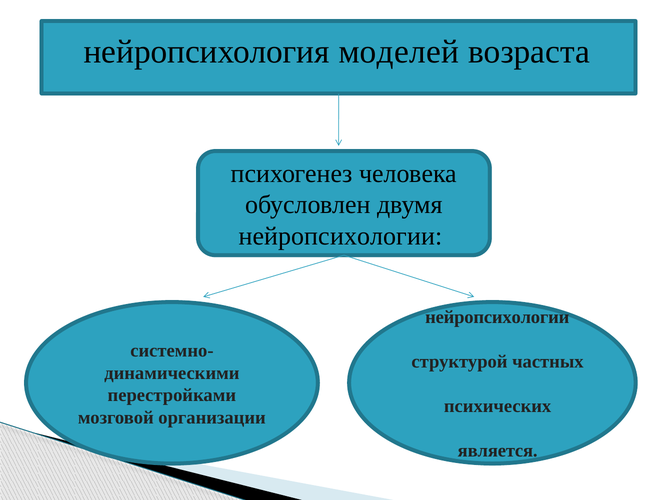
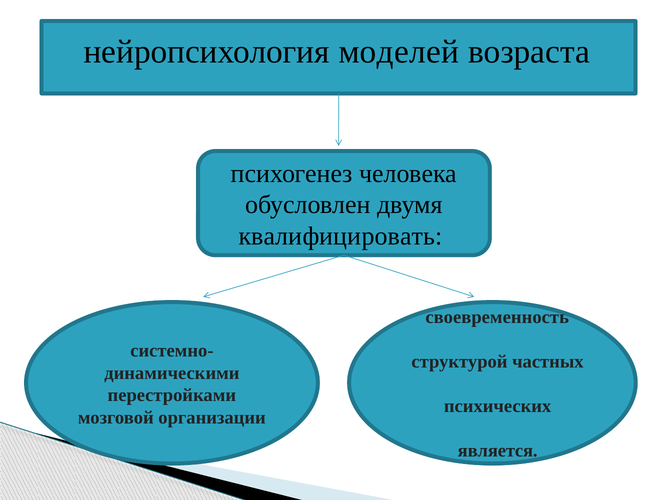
нейропсихологии at (341, 236): нейропсихологии -> квалифицировать
нейропсихологии at (497, 318): нейропсихологии -> своевременность
